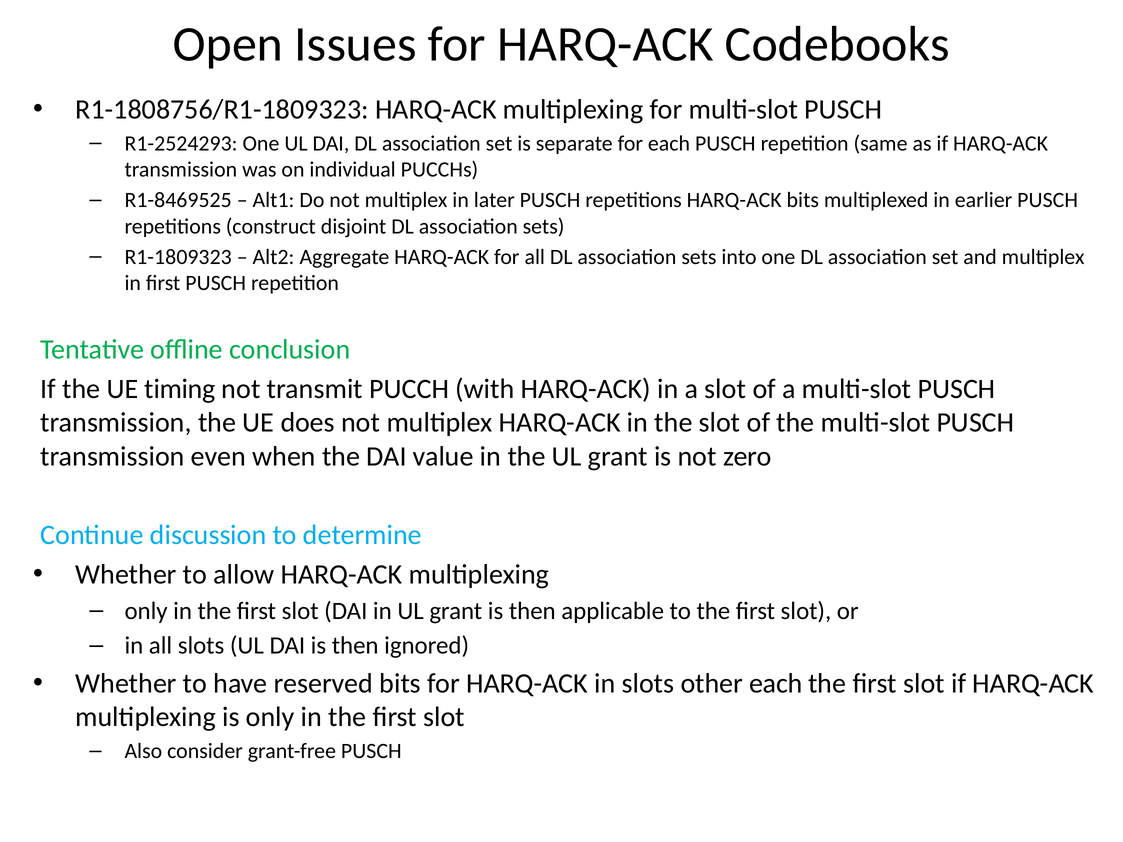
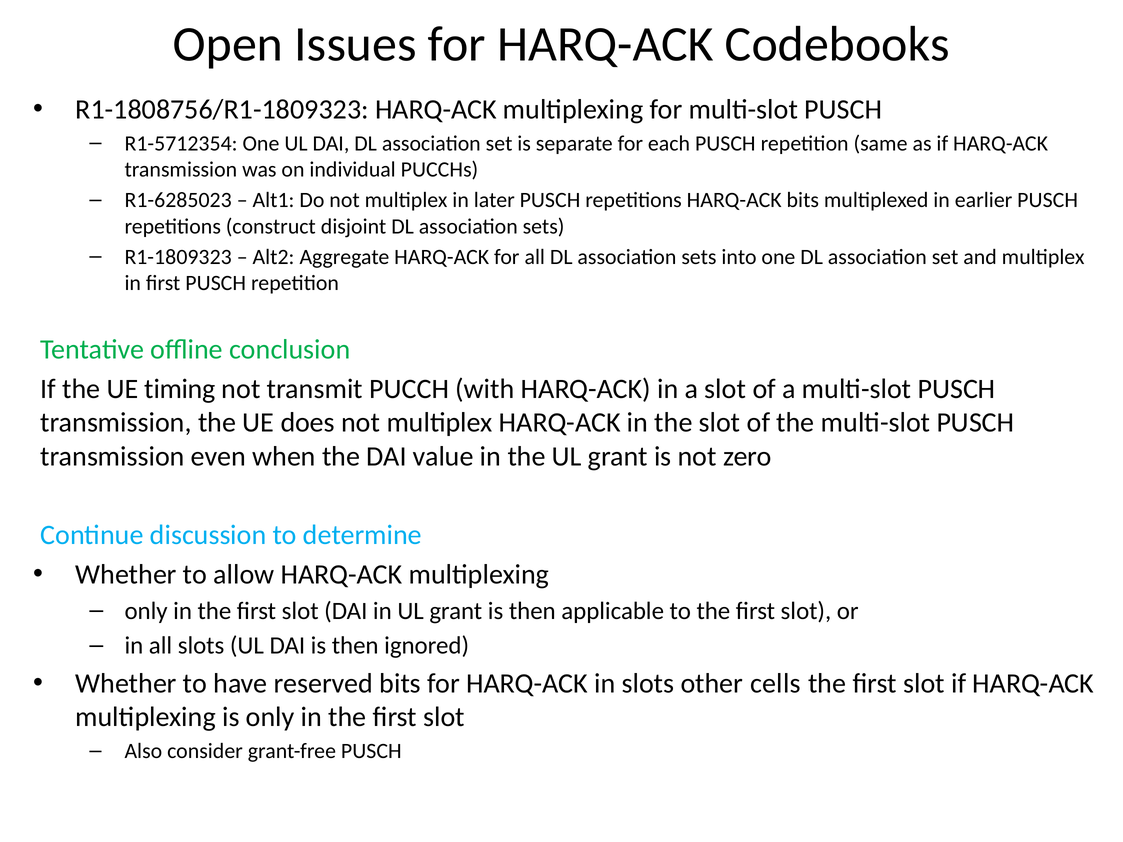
R1-2524293: R1-2524293 -> R1-5712354
R1-8469525: R1-8469525 -> R1-6285023
other each: each -> cells
